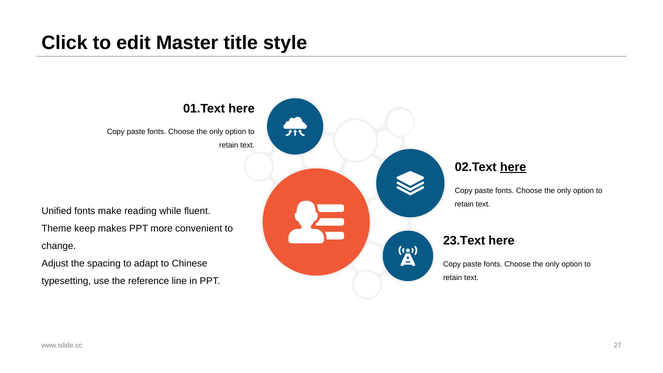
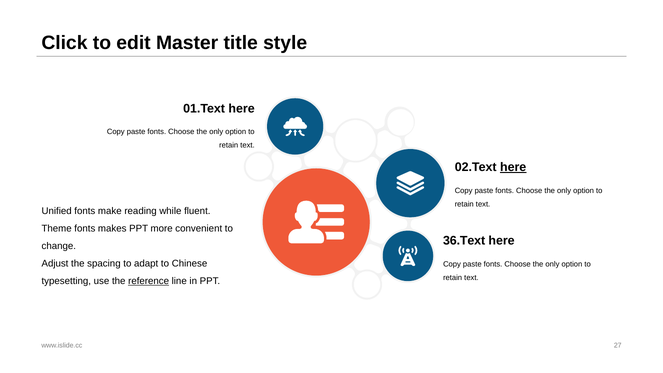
Theme keep: keep -> fonts
23.Text: 23.Text -> 36.Text
reference underline: none -> present
